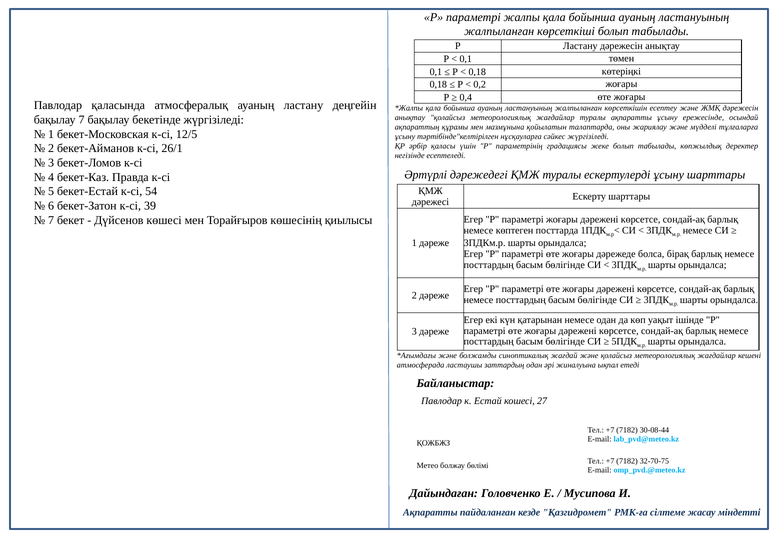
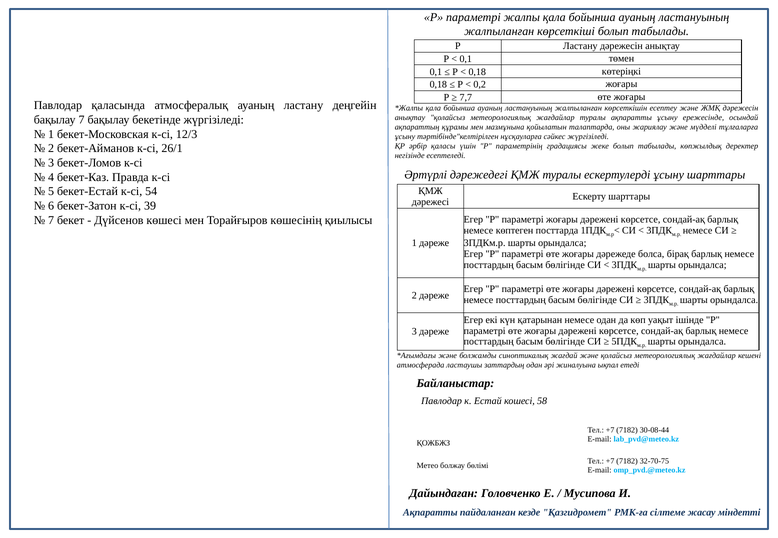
0,4: 0,4 -> 7,7
12/5: 12/5 -> 12/3
27: 27 -> 58
